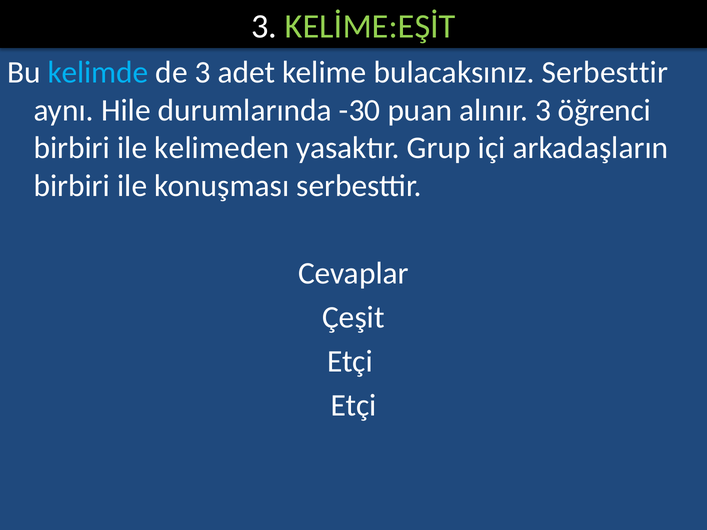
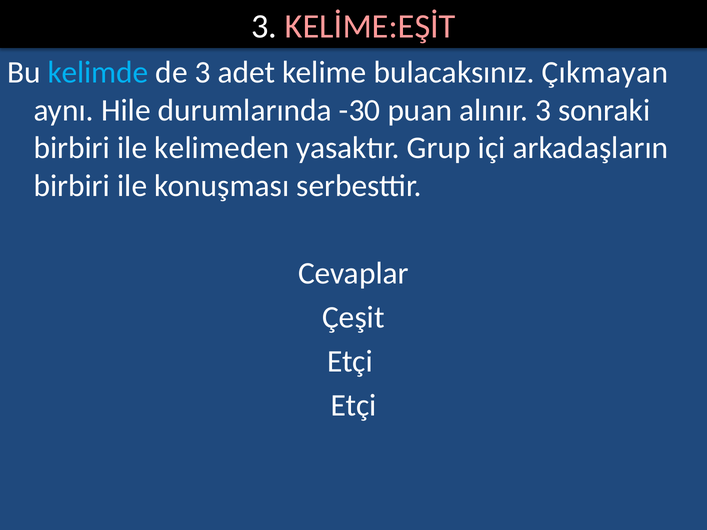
KELİME:EŞİT colour: light green -> pink
bulacaksınız Serbesttir: Serbesttir -> Çıkmayan
öğrenci: öğrenci -> sonraki
